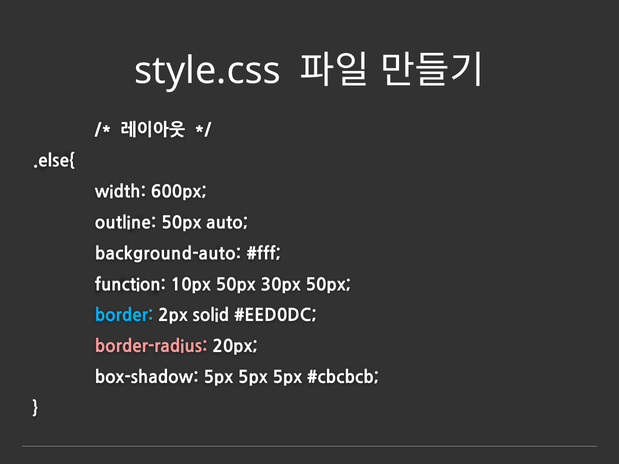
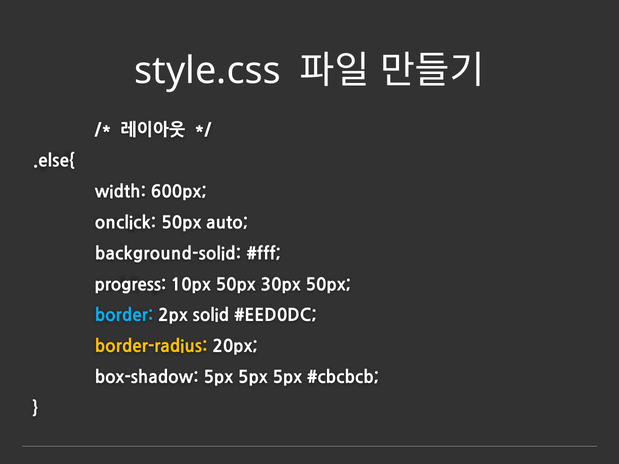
outline: outline -> onclick
background-auto: background-auto -> background-solid
function: function -> progress
border-radius colour: pink -> yellow
